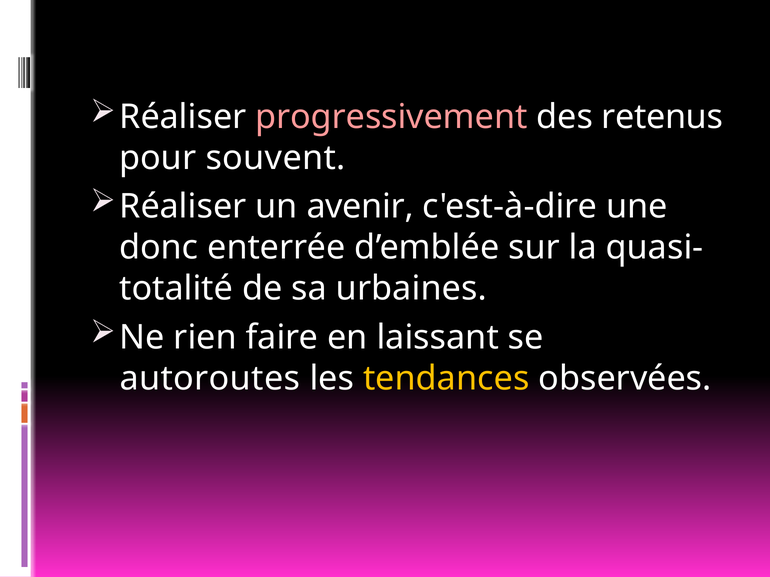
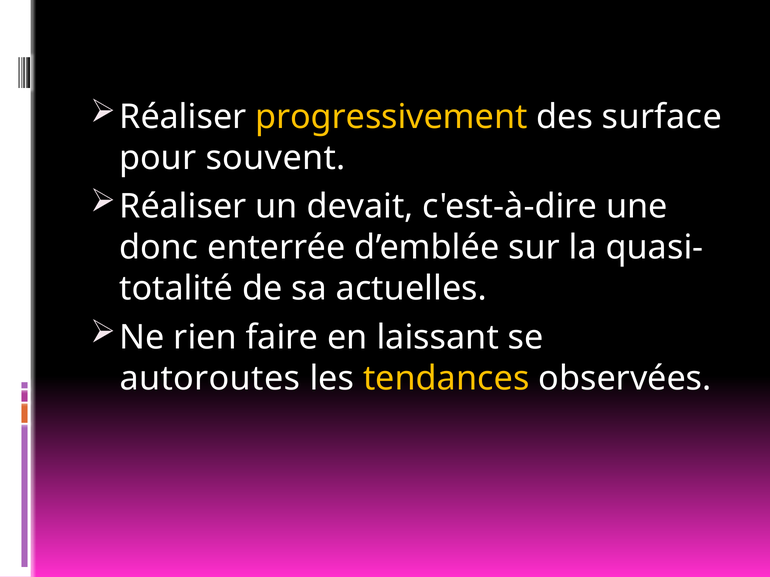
progressivement colour: pink -> yellow
retenus: retenus -> surface
avenir: avenir -> devait
urbaines: urbaines -> actuelles
